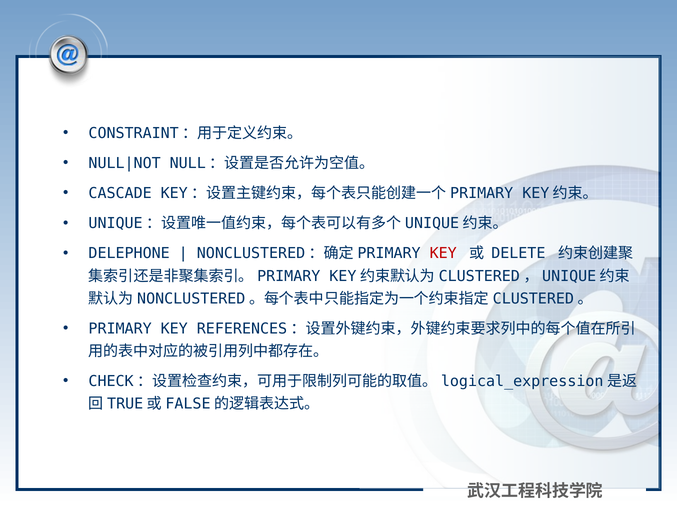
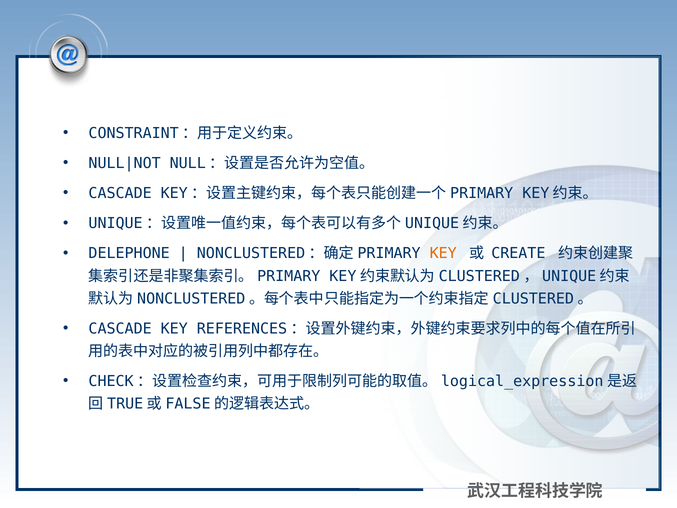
KEY at (443, 253) colour: red -> orange
DELETE: DELETE -> CREATE
PRIMARY at (120, 329): PRIMARY -> CASCADE
